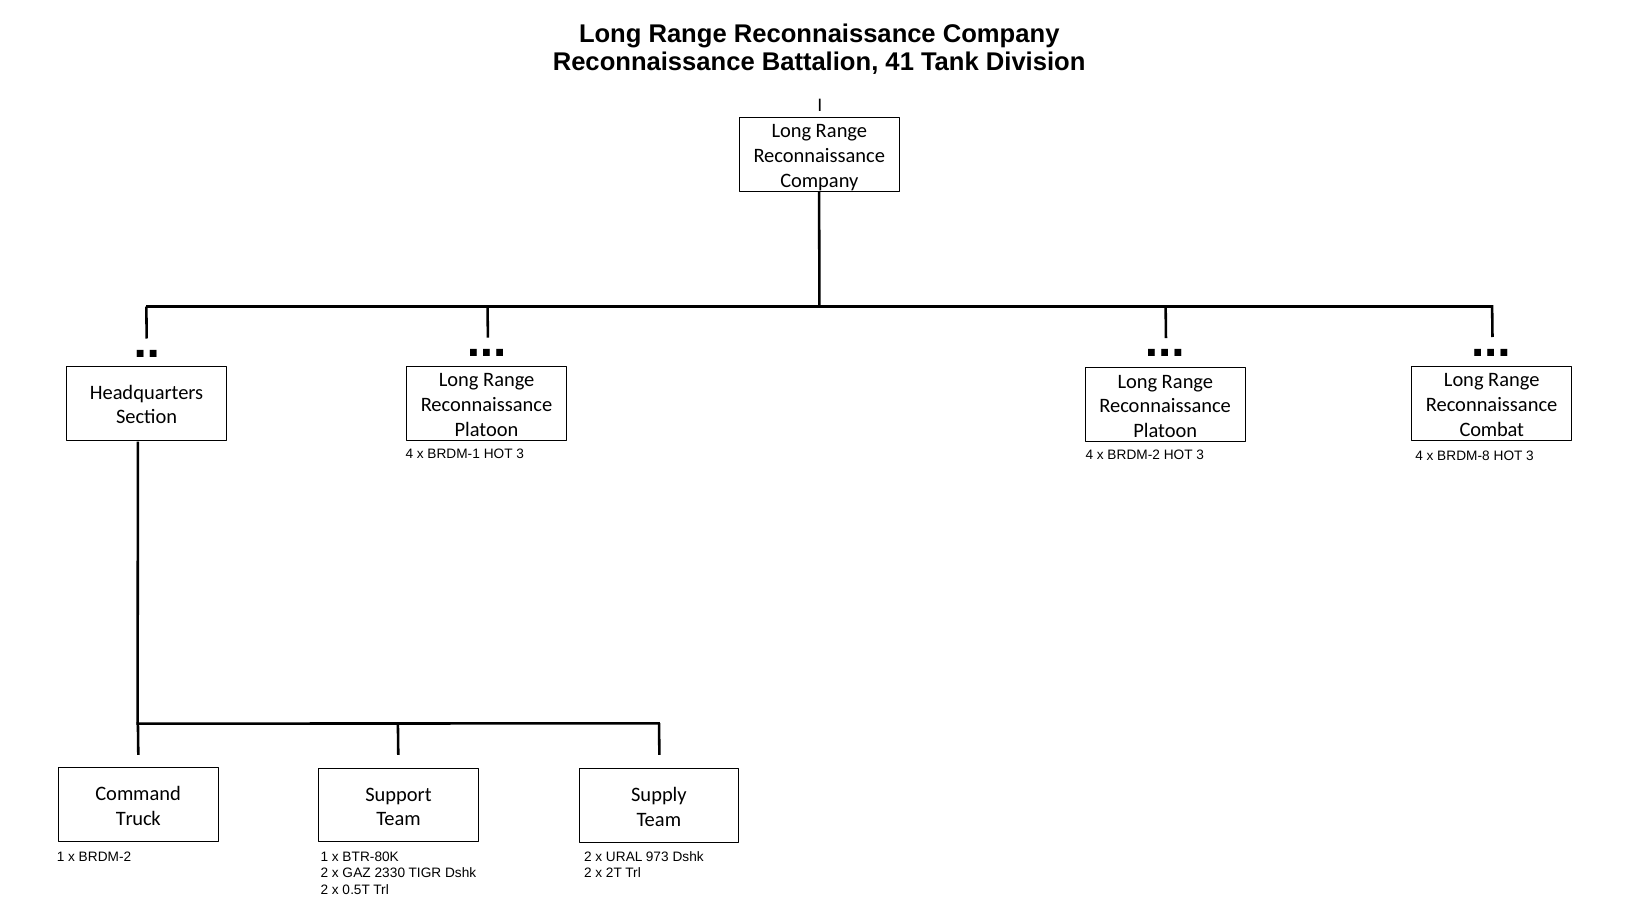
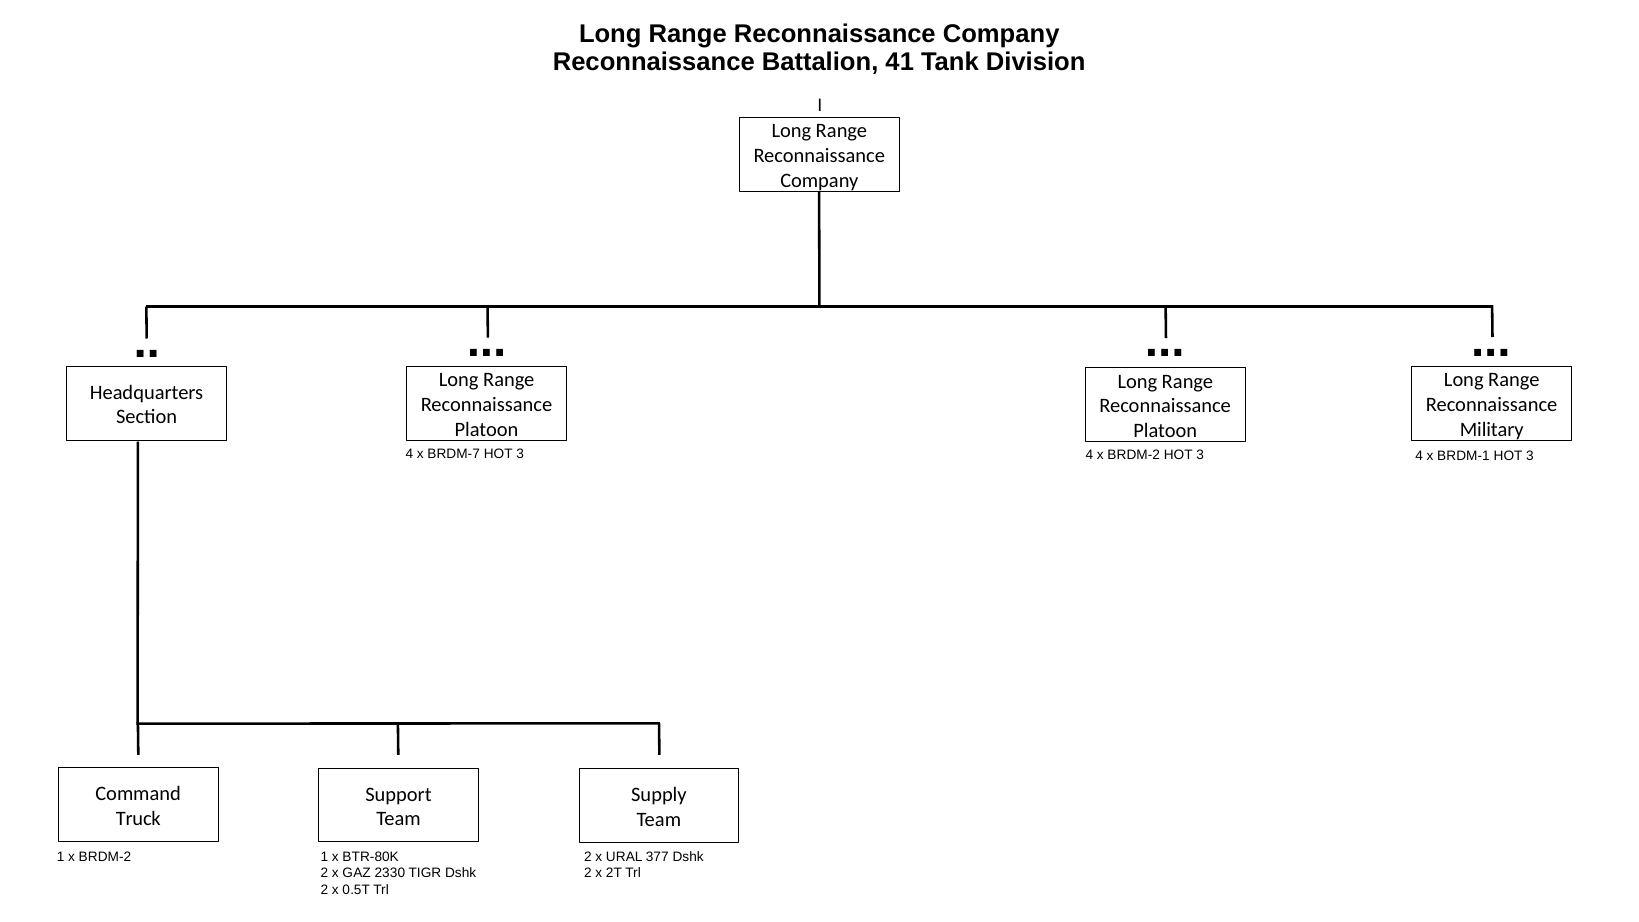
Combat: Combat -> Military
BRDM-1: BRDM-1 -> BRDM-7
BRDM-8: BRDM-8 -> BRDM-1
973: 973 -> 377
